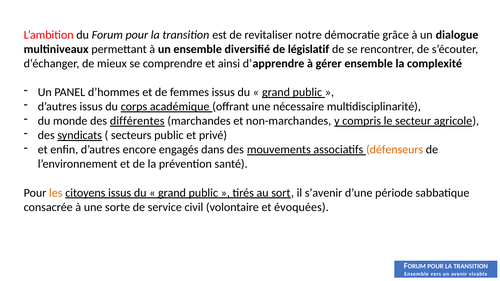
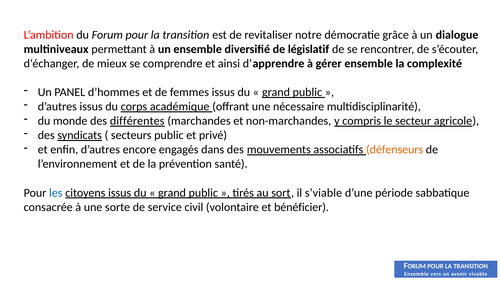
les colour: orange -> blue
s’avenir: s’avenir -> s’viable
évoquées: évoquées -> bénéficier
